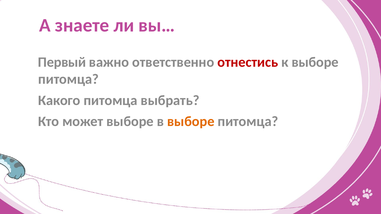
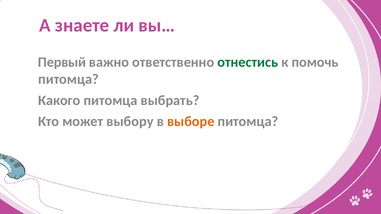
отнестись colour: red -> green
к выборе: выборе -> помочь
может выборе: выборе -> выбору
